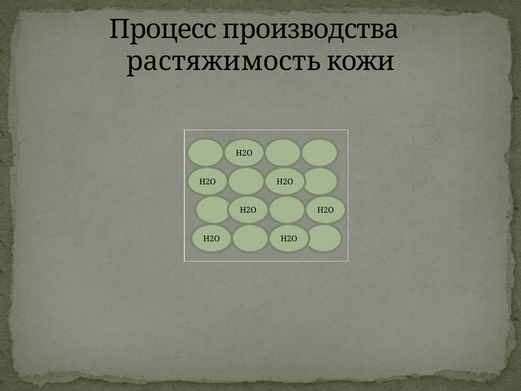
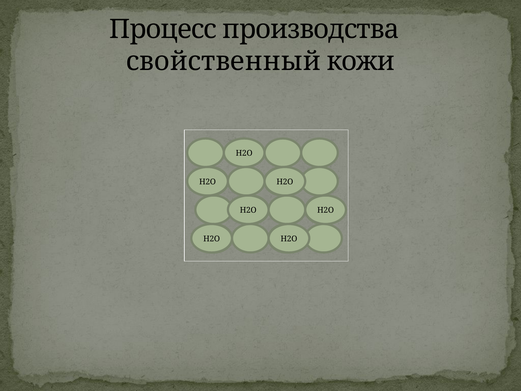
растяжимость: растяжимость -> свойственный
